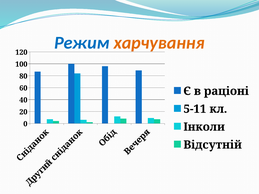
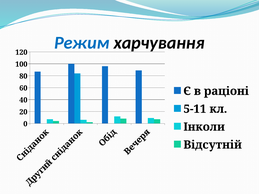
харчування colour: orange -> black
